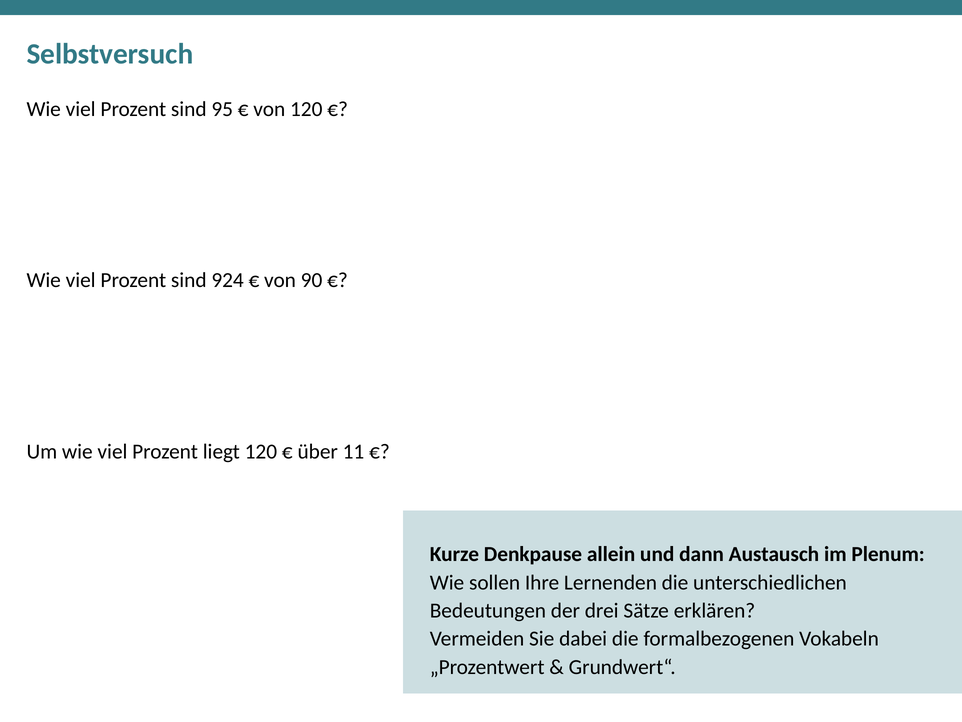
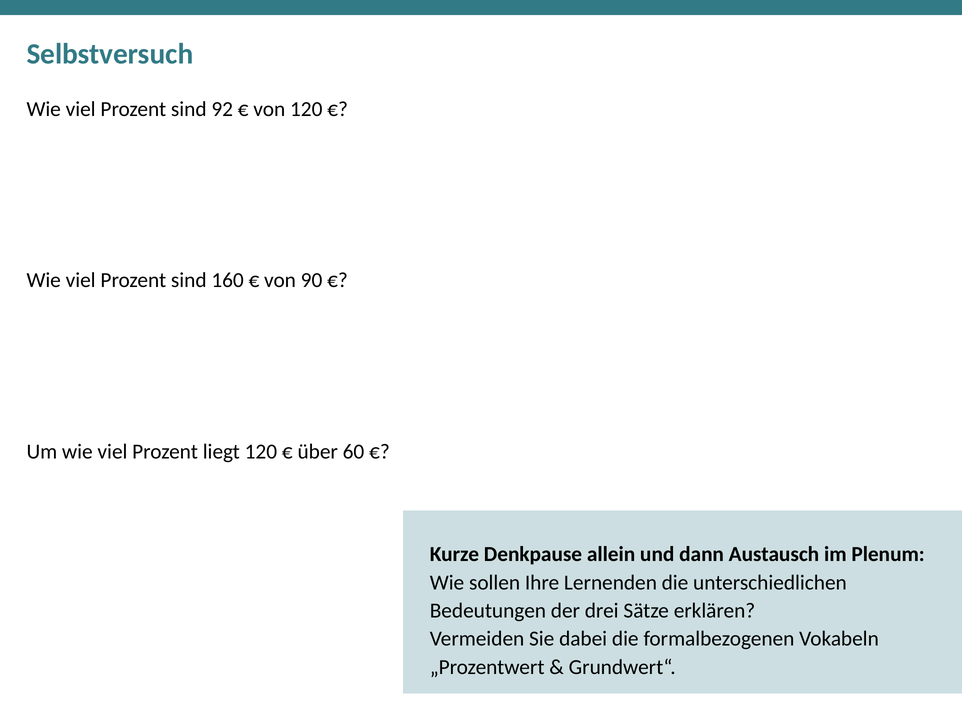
95: 95 -> 92
924: 924 -> 160
11: 11 -> 60
